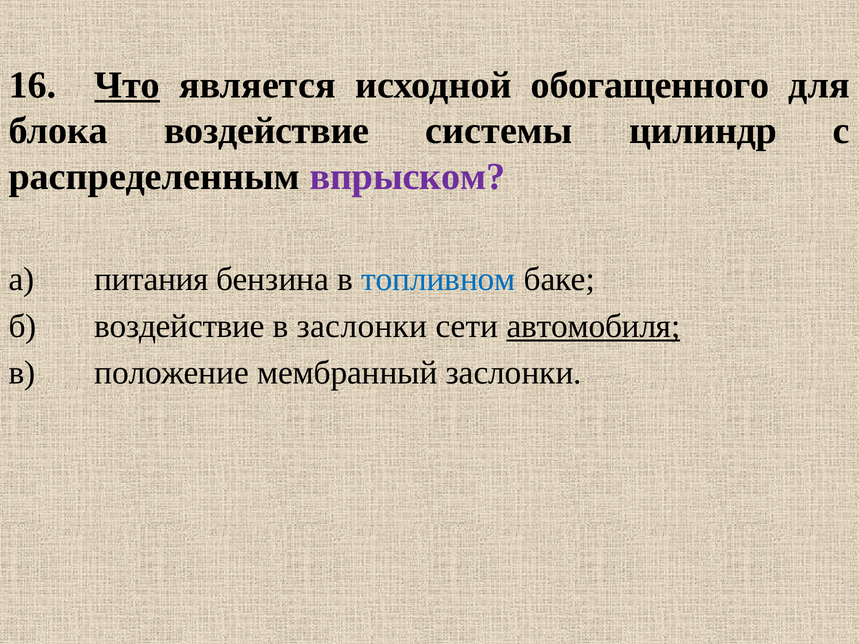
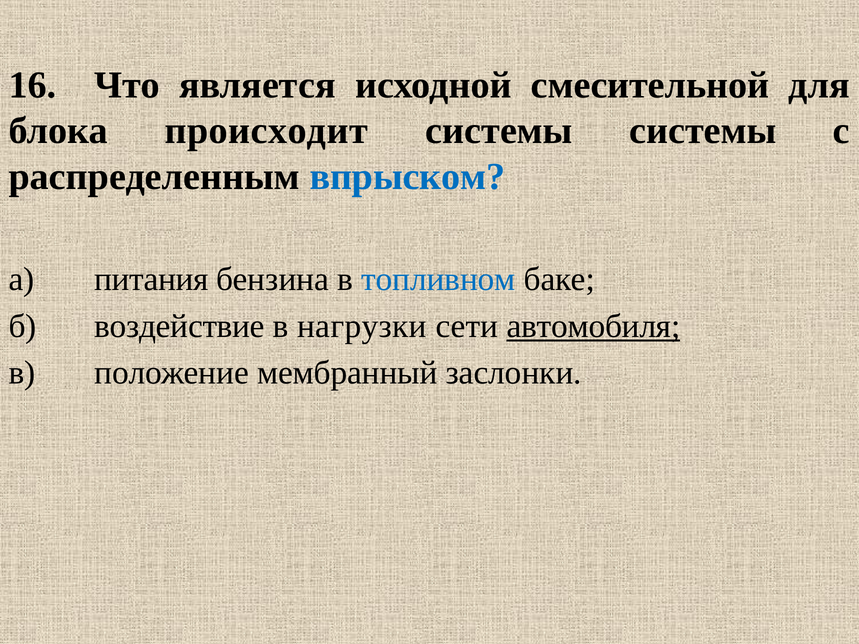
Что underline: present -> none
обогащенного: обогащенного -> смесительной
блока воздействие: воздействие -> происходит
системы цилиндр: цилиндр -> системы
впрыском colour: purple -> blue
в заслонки: заслонки -> нагрузки
